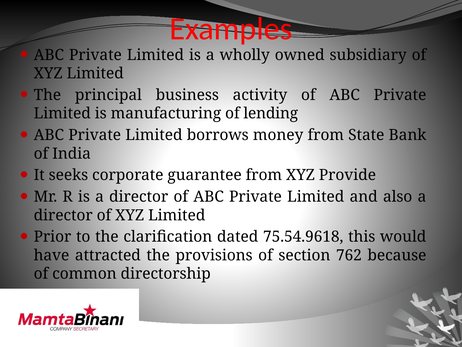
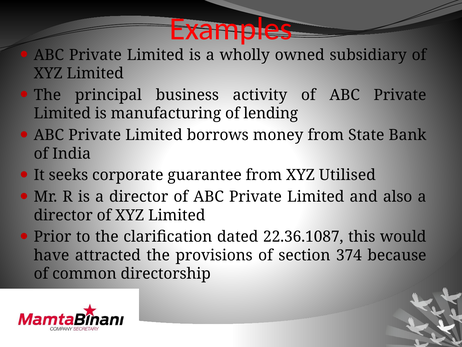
Provide: Provide -> Utilised
75.54.9618: 75.54.9618 -> 22.36.1087
762: 762 -> 374
